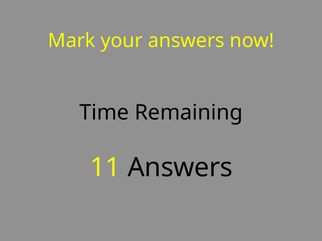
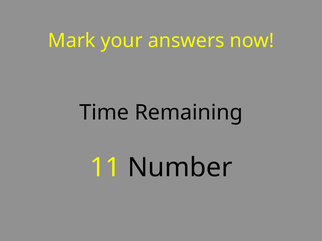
11 Answers: Answers -> Number
